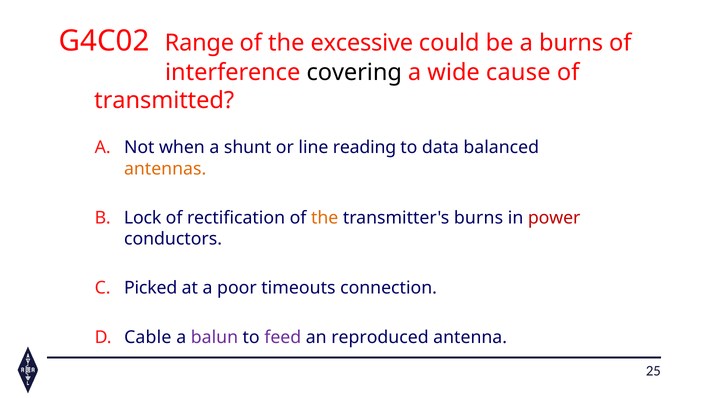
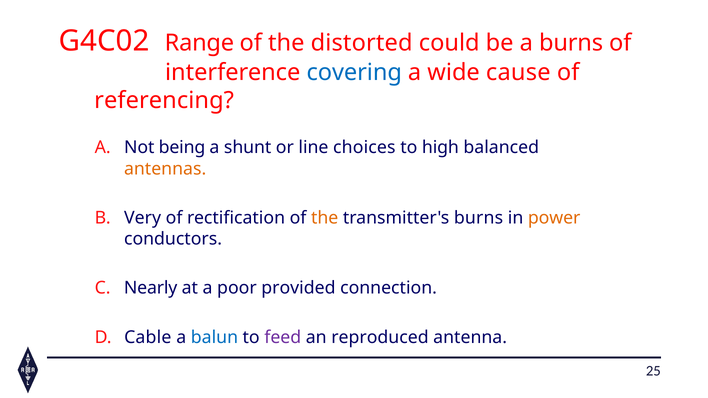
excessive: excessive -> distorted
covering colour: black -> blue
transmitted: transmitted -> referencing
when: when -> being
reading: reading -> choices
data: data -> high
Lock: Lock -> Very
power colour: red -> orange
Picked: Picked -> Nearly
timeouts: timeouts -> provided
balun colour: purple -> blue
